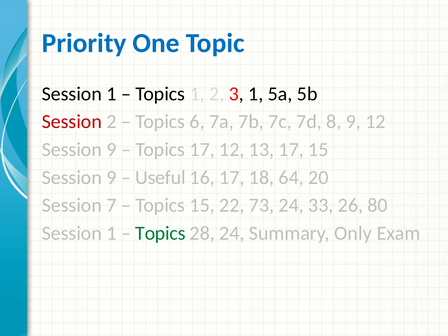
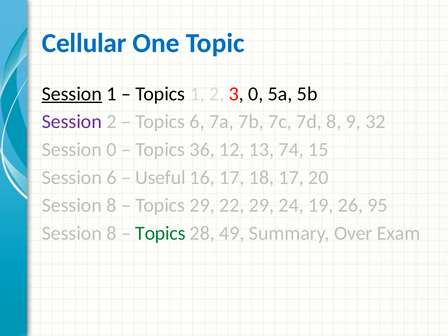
Priority: Priority -> Cellular
Session at (72, 94) underline: none -> present
3 1: 1 -> 0
Session at (72, 122) colour: red -> purple
9 12: 12 -> 32
9 at (112, 150): 9 -> 0
Topics 17: 17 -> 36
13 17: 17 -> 74
9 at (112, 178): 9 -> 6
18 64: 64 -> 17
7 at (112, 205): 7 -> 8
Topics 15: 15 -> 29
22 73: 73 -> 29
33: 33 -> 19
80: 80 -> 95
1 at (112, 233): 1 -> 8
28 24: 24 -> 49
Only: Only -> Over
